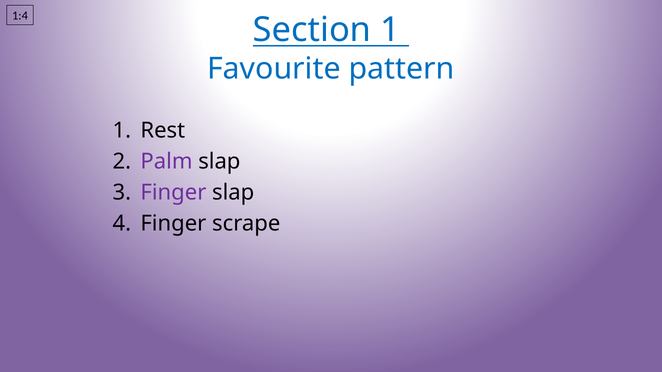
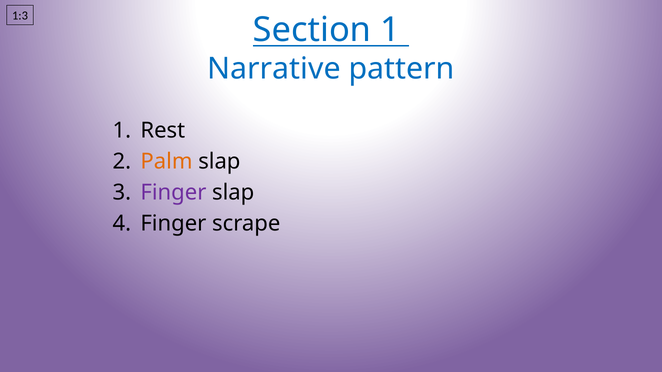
1:4: 1:4 -> 1:3
Favourite: Favourite -> Narrative
Palm colour: purple -> orange
